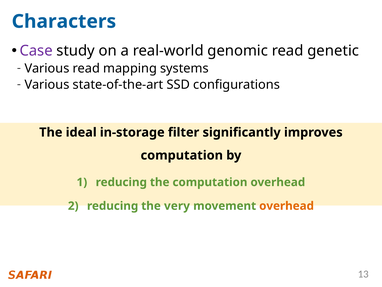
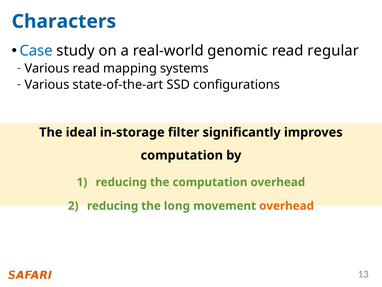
Case colour: purple -> blue
genetic: genetic -> regular
very: very -> long
